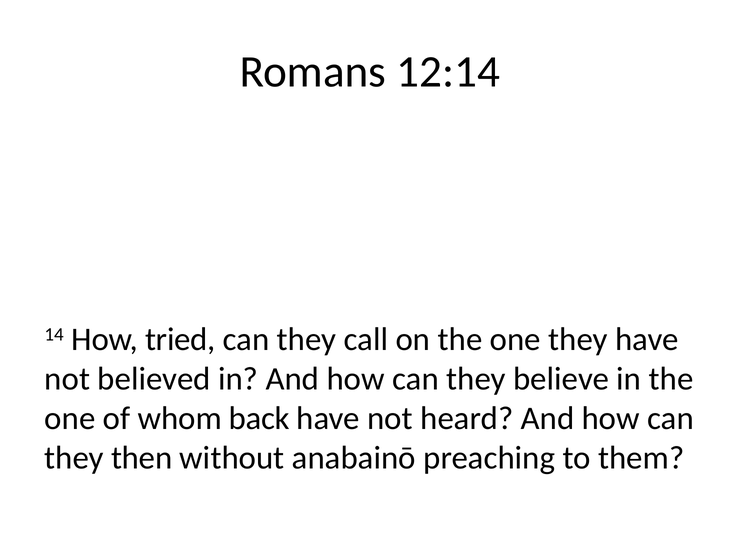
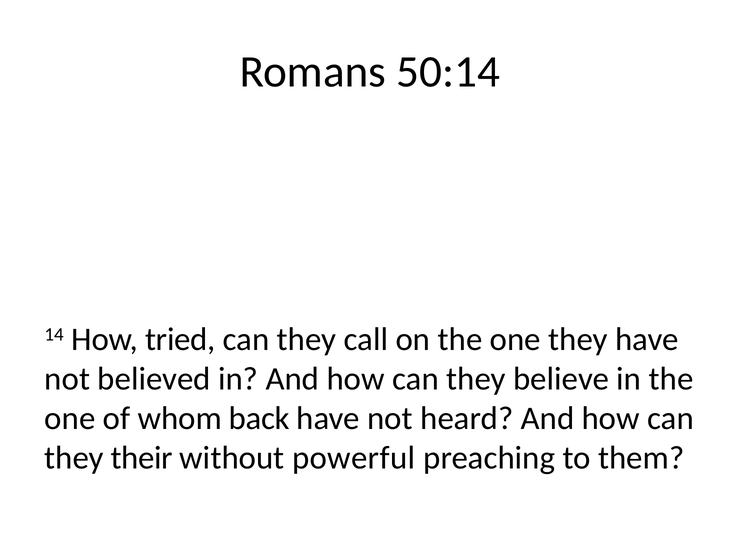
12:14: 12:14 -> 50:14
then: then -> their
anabainō: anabainō -> powerful
